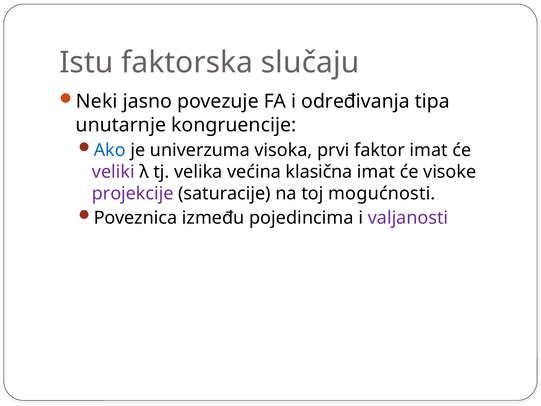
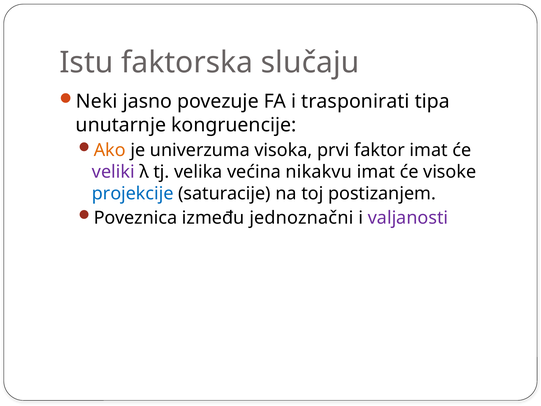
određivanja: određivanja -> trasponirati
Ako colour: blue -> orange
klasična: klasična -> nikakvu
projekcije colour: purple -> blue
mogućnosti: mogućnosti -> postizanjem
pojedincima: pojedincima -> jednoznačni
